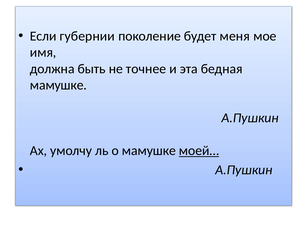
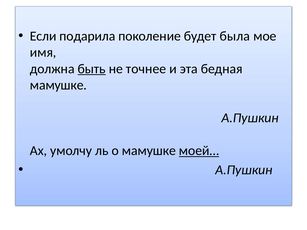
губернии: губернии -> подарила
меня: меня -> была
быть underline: none -> present
